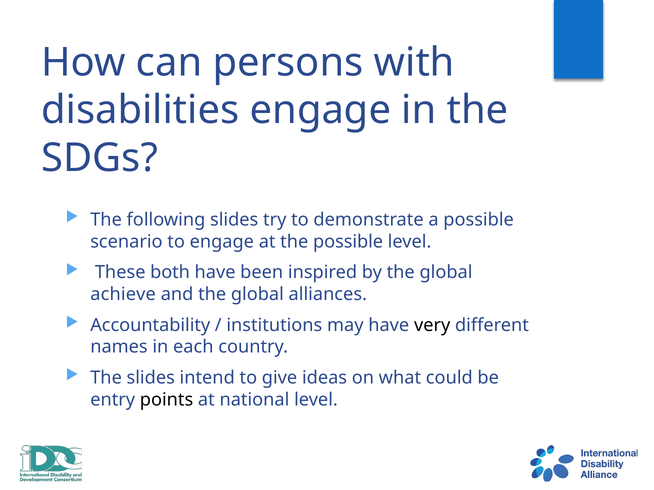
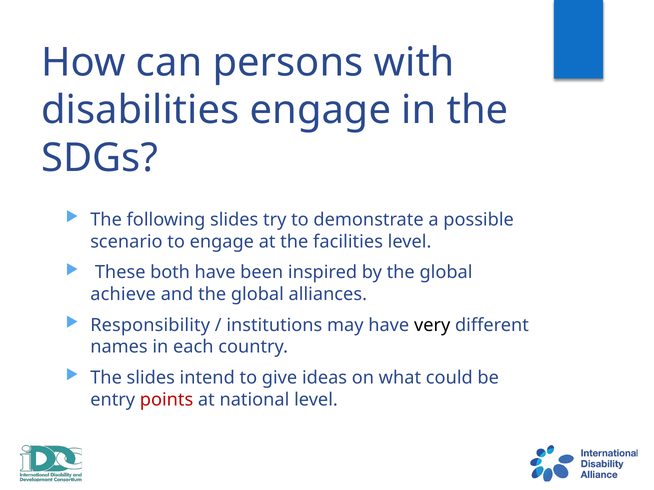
the possible: possible -> facilities
Accountability: Accountability -> Responsibility
points colour: black -> red
